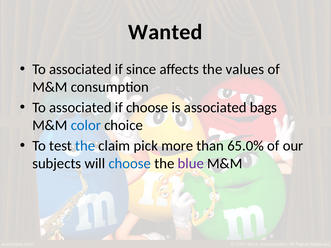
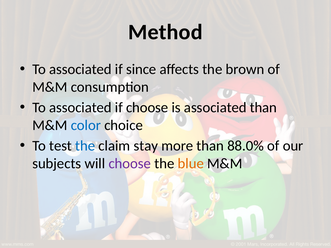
Wanted: Wanted -> Method
values: values -> brown
associated bags: bags -> than
pick: pick -> stay
65.0%: 65.0% -> 88.0%
choose at (130, 164) colour: blue -> purple
blue colour: purple -> orange
